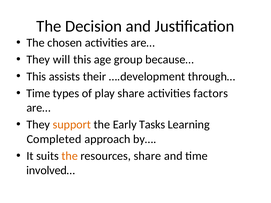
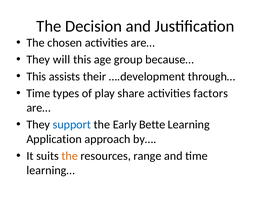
support colour: orange -> blue
Tasks: Tasks -> Bette
Completed: Completed -> Application
resources share: share -> range
involved…: involved… -> learning…
